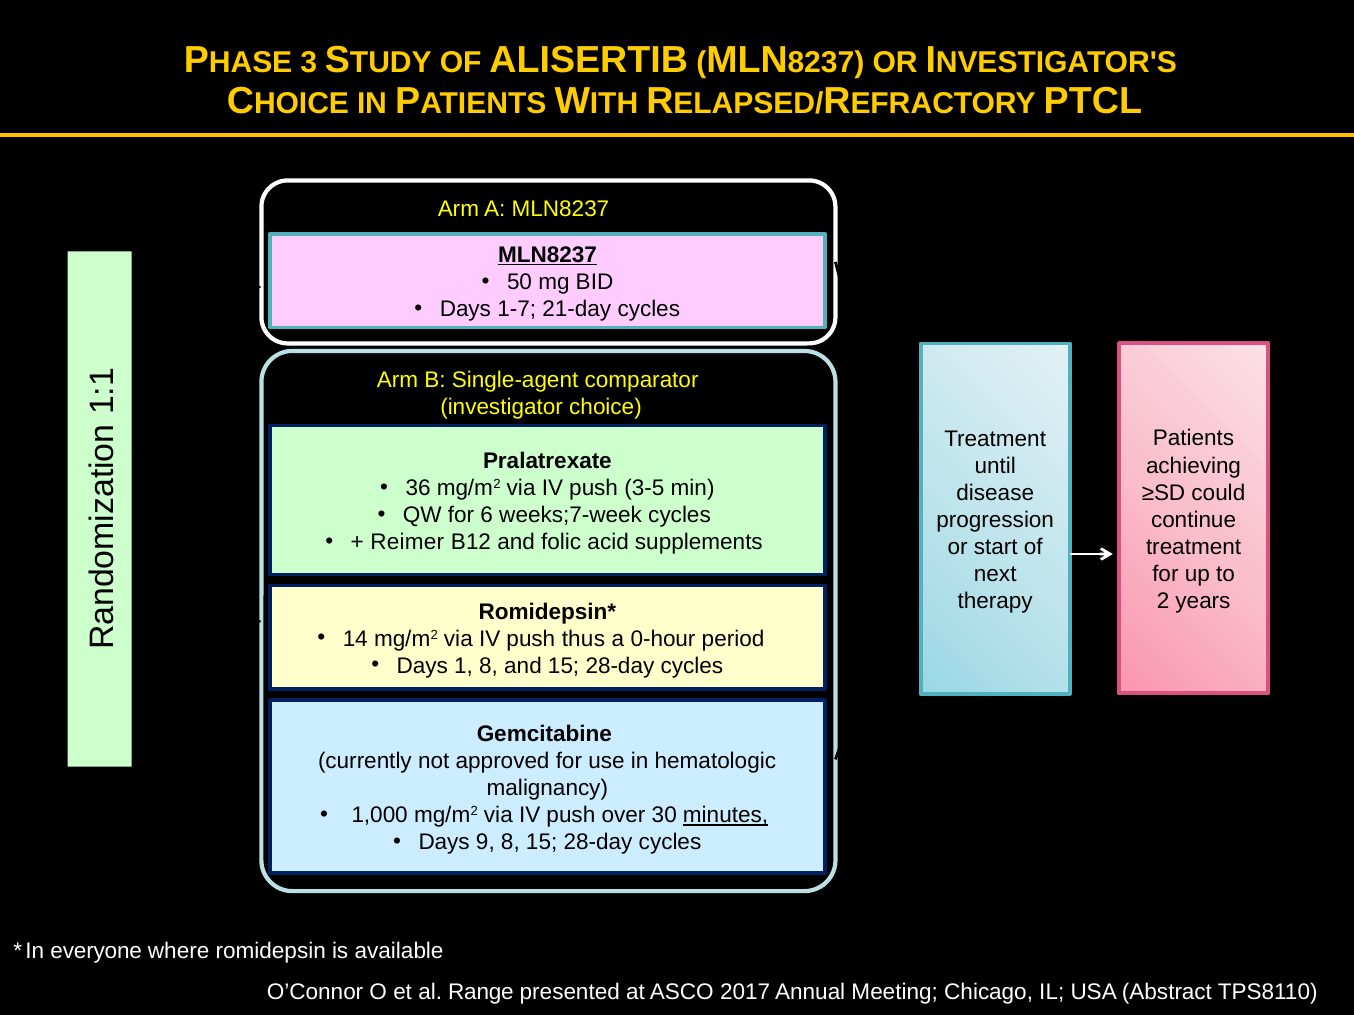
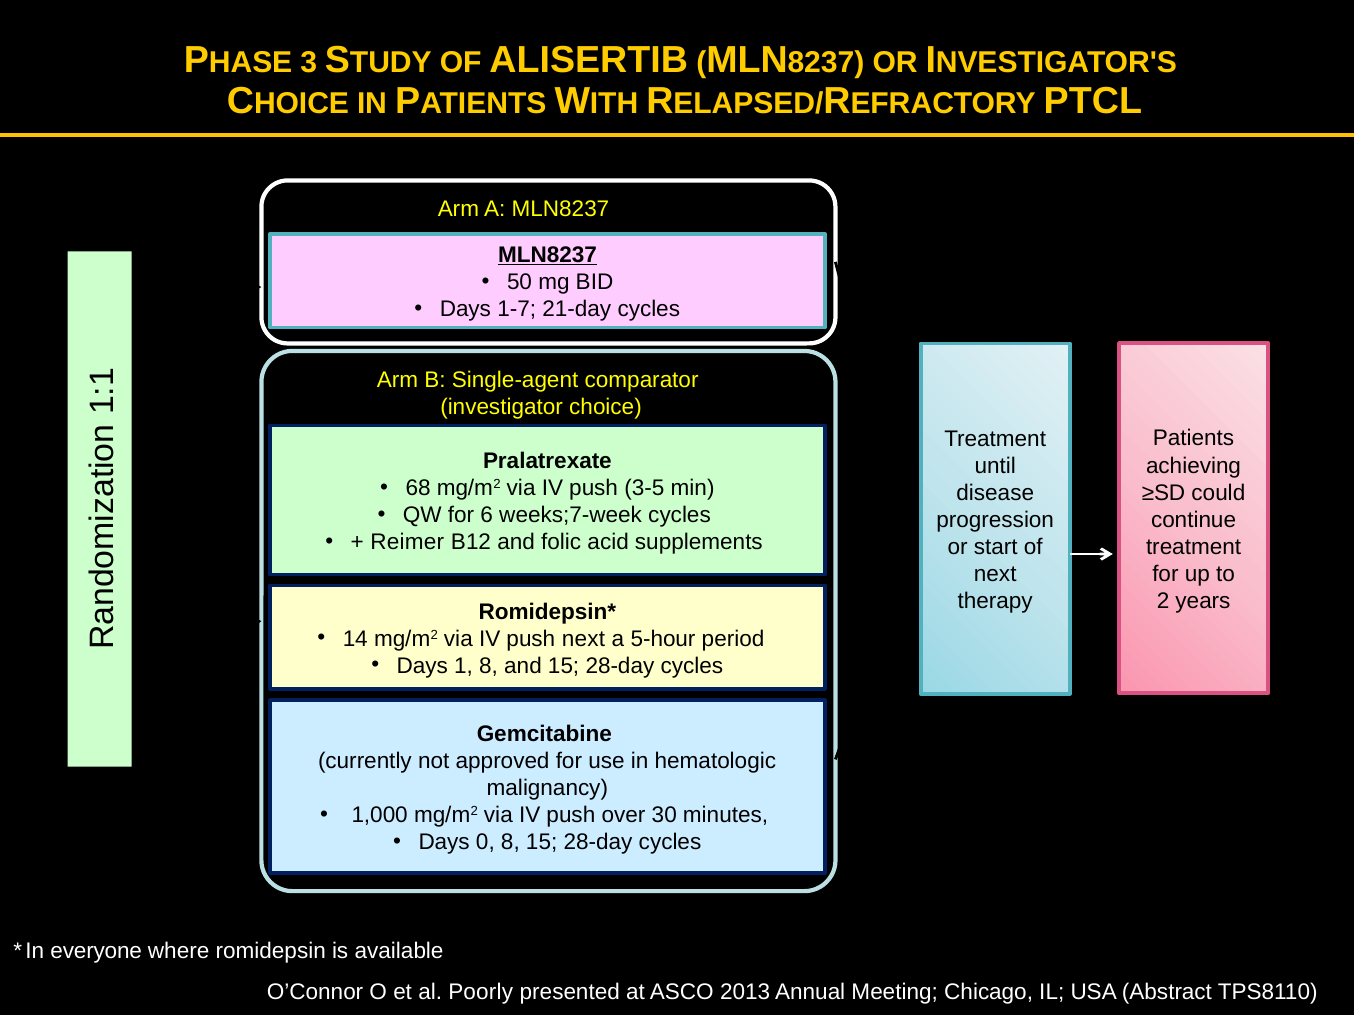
36: 36 -> 68
push thus: thus -> next
0-hour: 0-hour -> 5-hour
minutes underline: present -> none
9: 9 -> 0
Range: Range -> Poorly
2017: 2017 -> 2013
